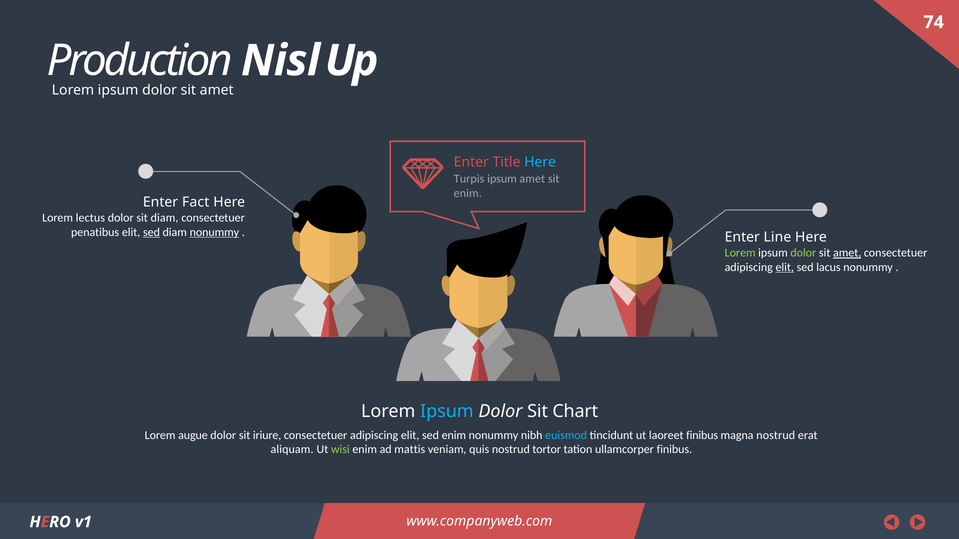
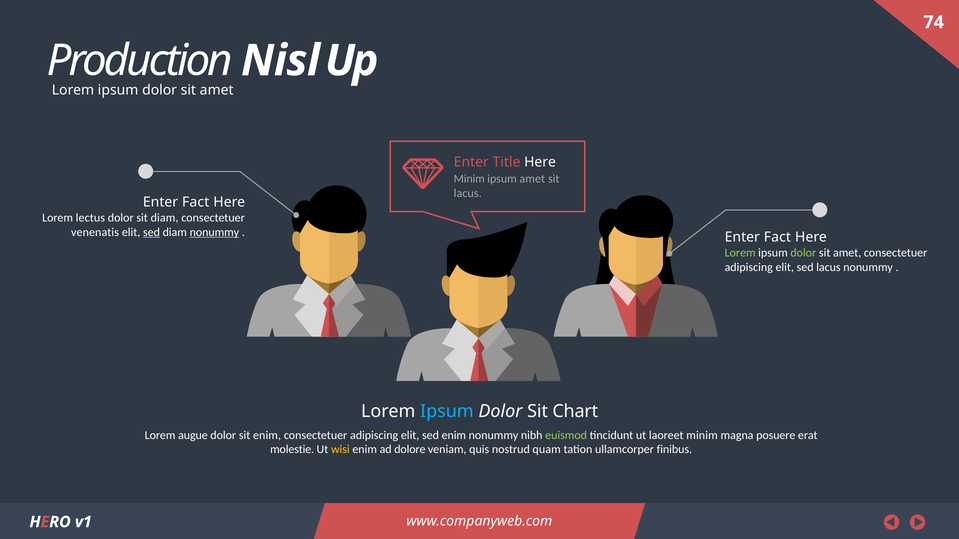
Here at (540, 162) colour: light blue -> white
Turpis at (469, 179): Turpis -> Minim
enim at (468, 193): enim -> lacus
penatibus: penatibus -> venenatis
Line at (777, 237): Line -> Fact
amet at (847, 253) underline: present -> none
elit at (785, 267) underline: present -> none
sit iriure: iriure -> enim
euismod colour: light blue -> light green
laoreet finibus: finibus -> minim
magna nostrud: nostrud -> posuere
aliquam: aliquam -> molestie
wisi colour: light green -> yellow
mattis: mattis -> dolore
tortor: tortor -> quam
